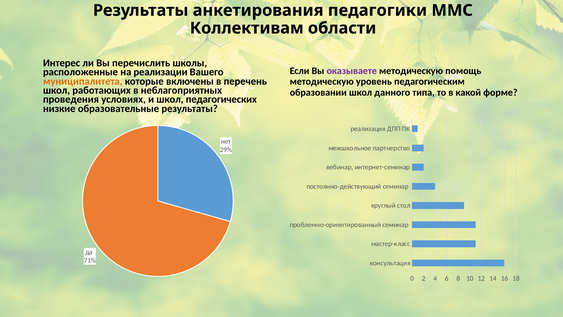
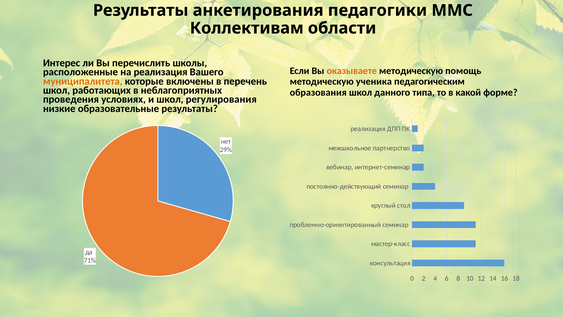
оказываете colour: purple -> orange
на реализации: реализации -> реализация
уровень: уровень -> ученика
образовании: образовании -> образования
педагогических: педагогических -> регулирования
